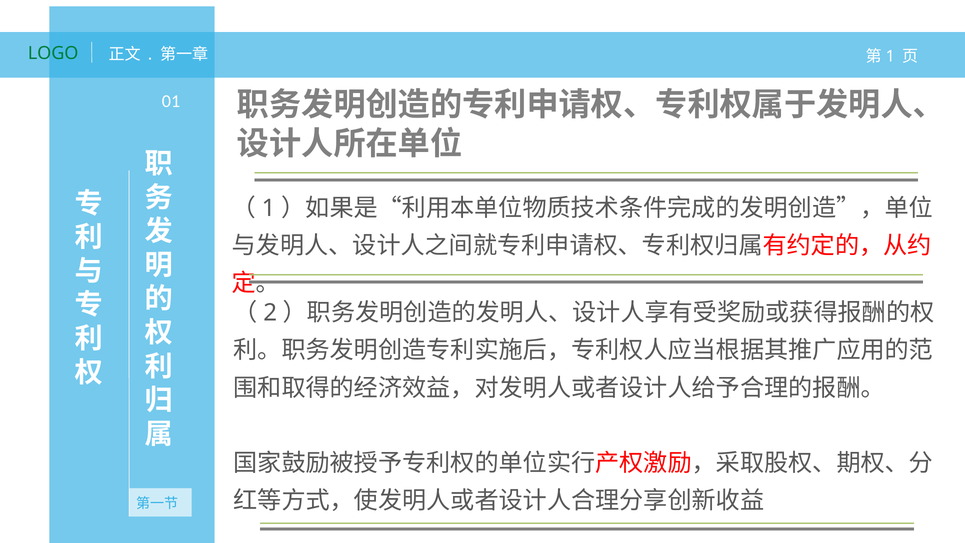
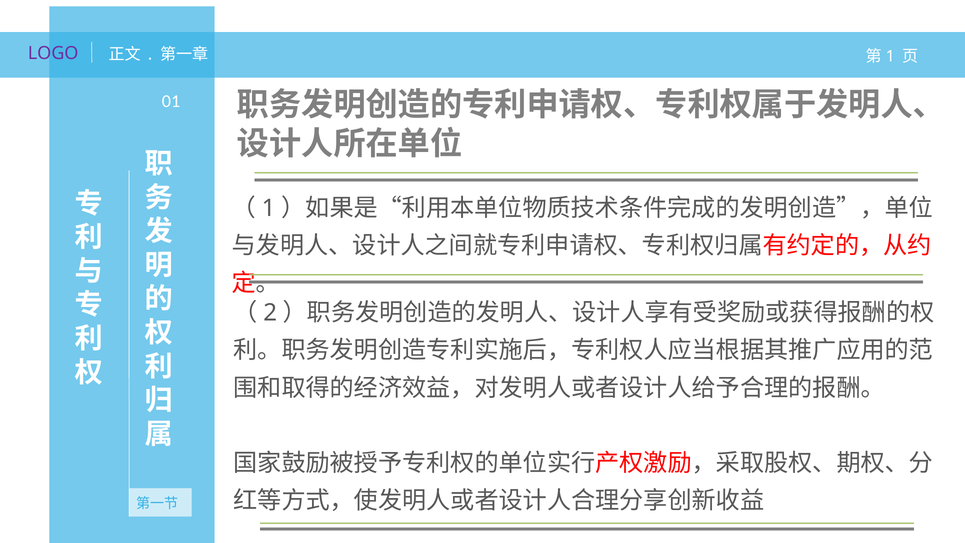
LOGO colour: green -> purple
